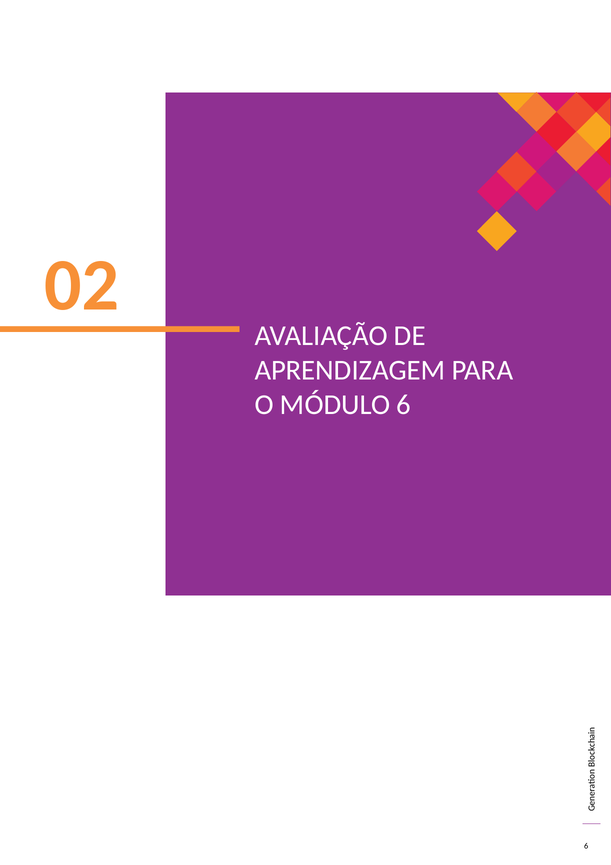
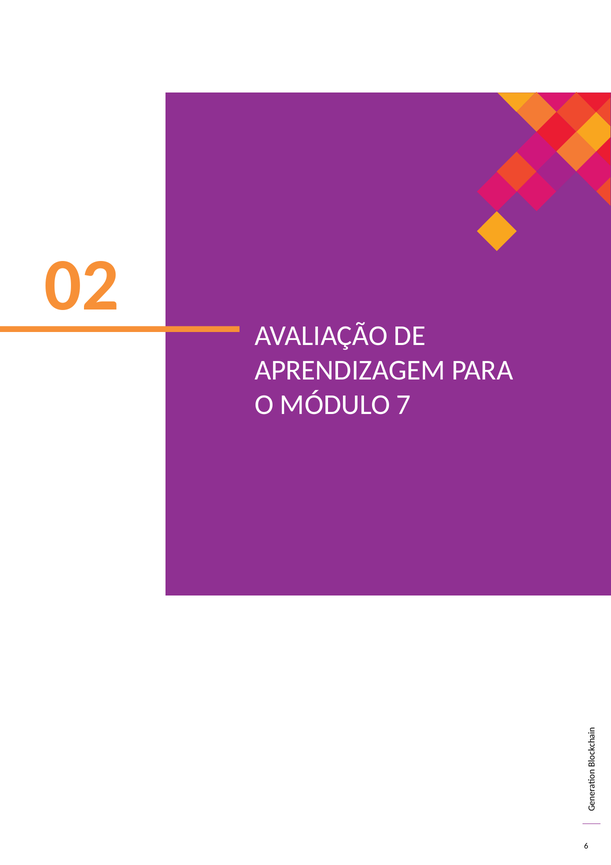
MÓDULO 6: 6 -> 7
